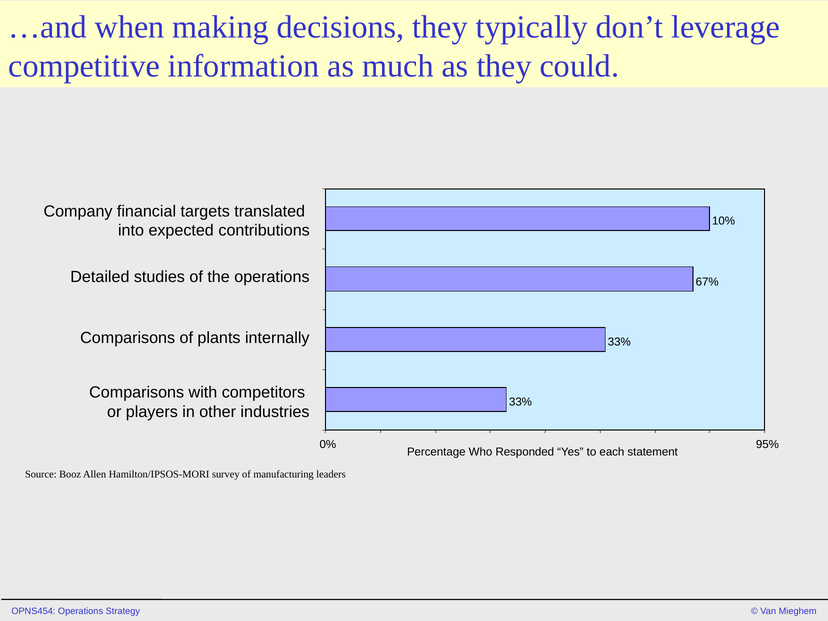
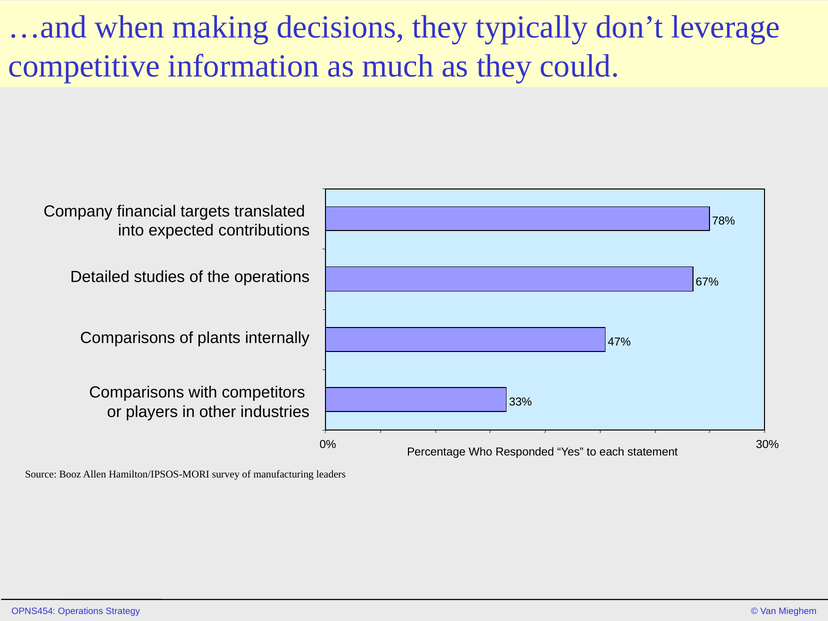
10%: 10% -> 78%
33% at (619, 342): 33% -> 47%
95%: 95% -> 30%
